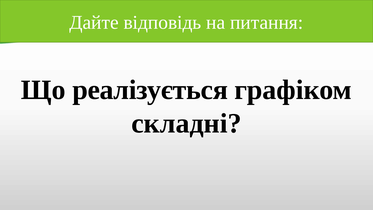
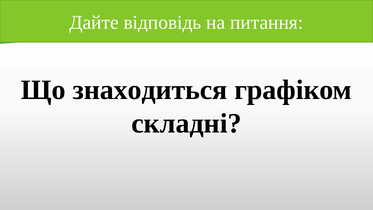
реалізується: реалізується -> знаходиться
